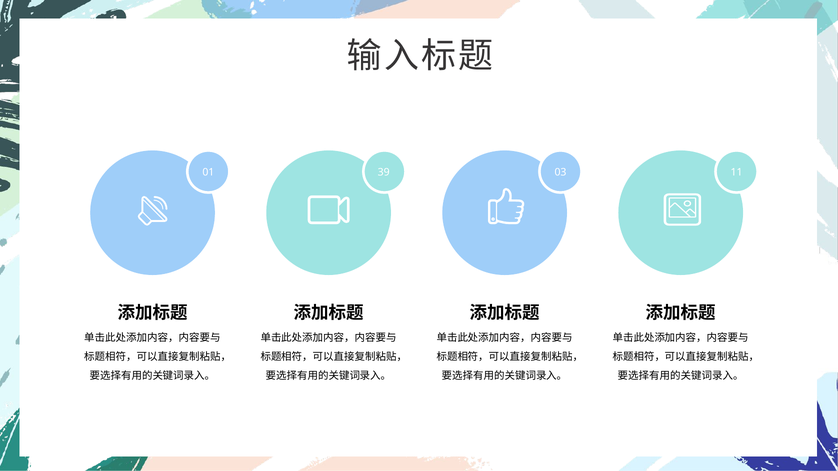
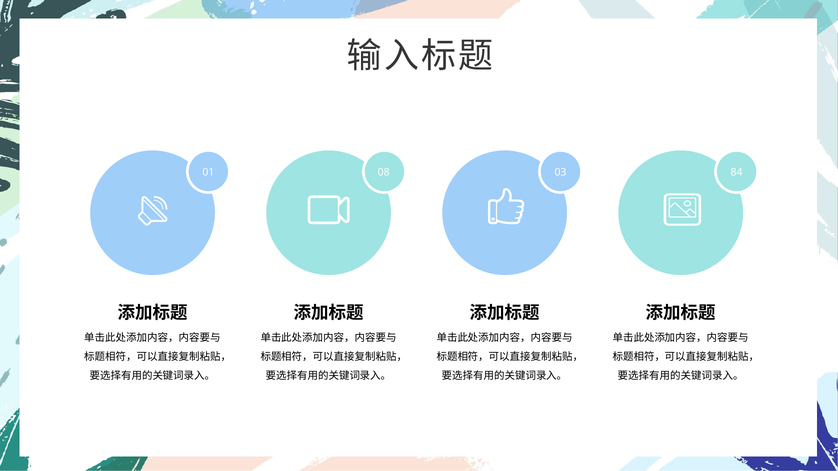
39: 39 -> 08
11: 11 -> 84
